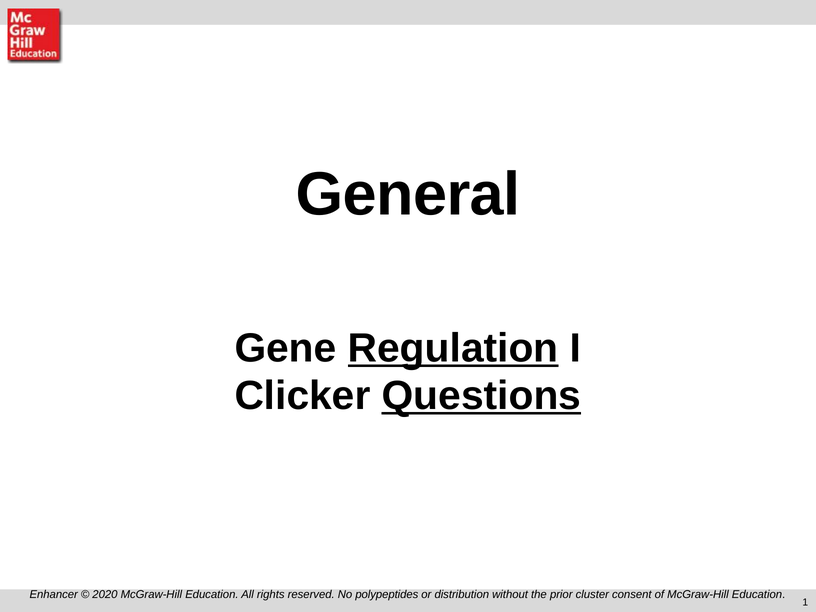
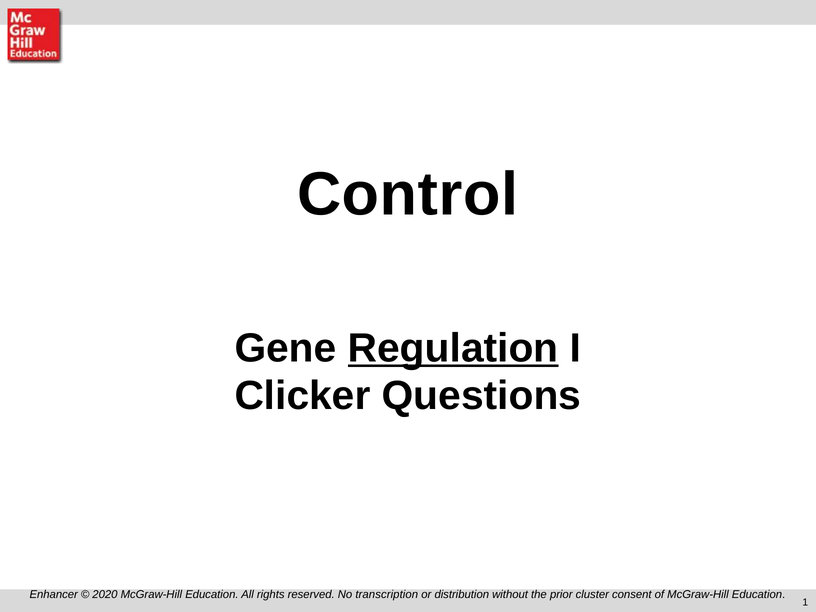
General: General -> Control
Questions underline: present -> none
polypeptides: polypeptides -> transcription
